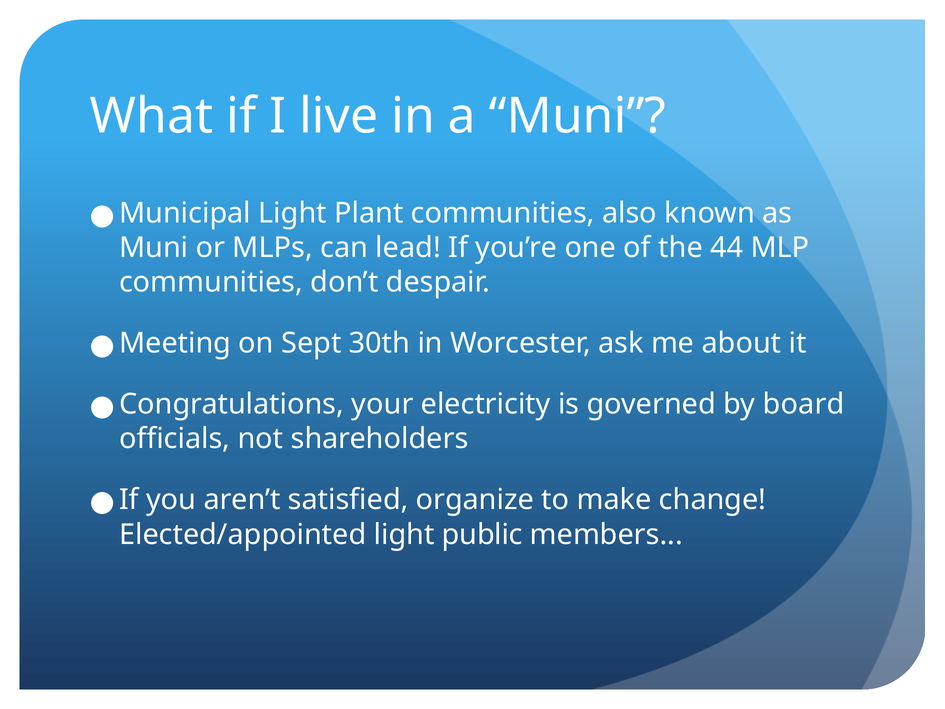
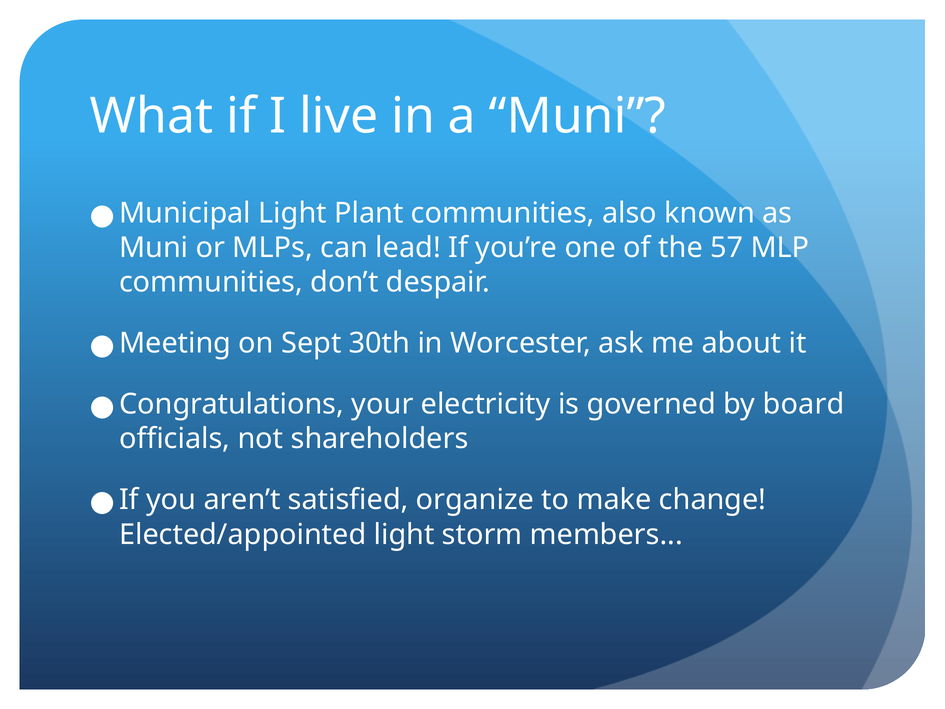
44: 44 -> 57
public: public -> storm
